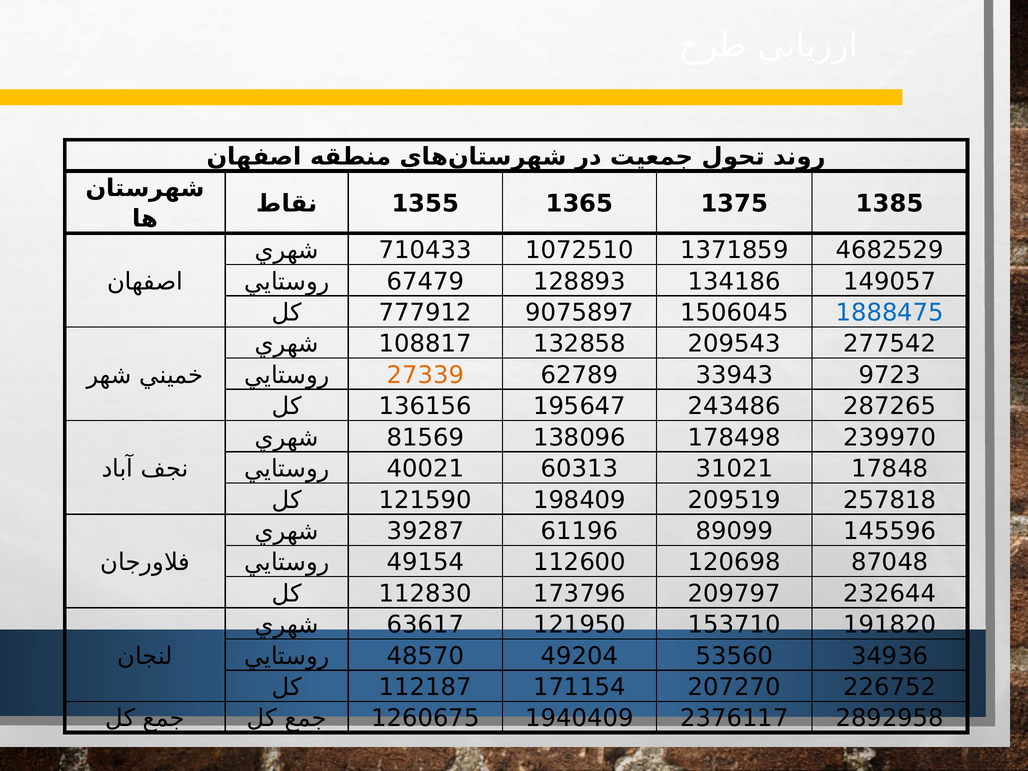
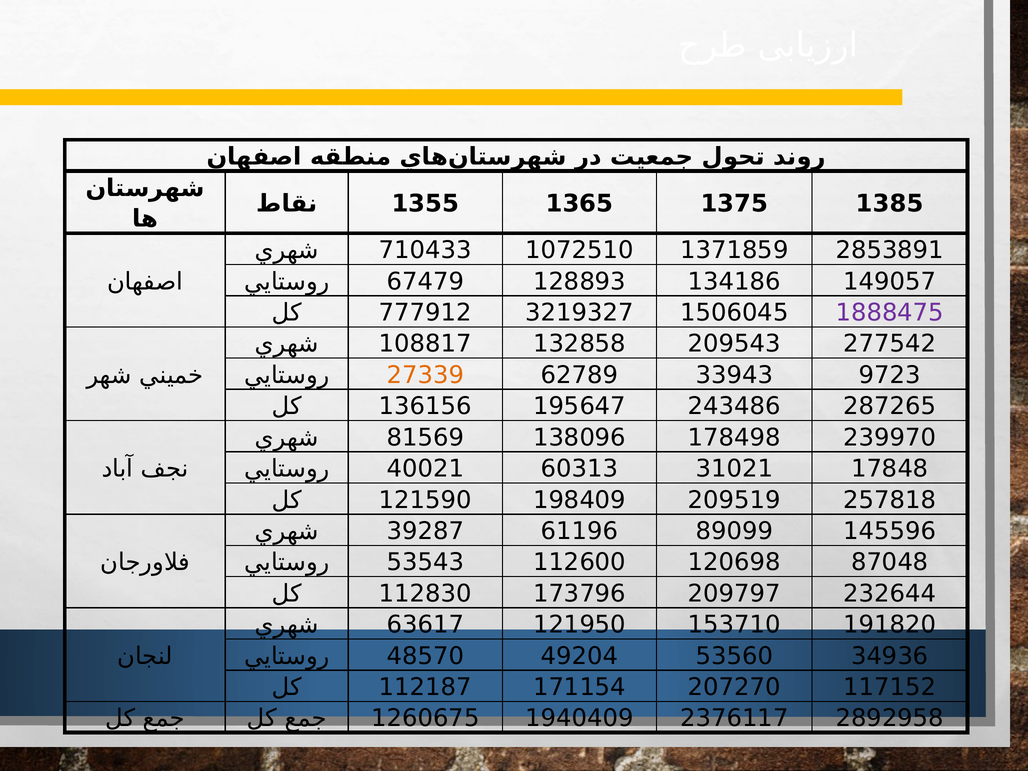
4682529: 4682529 -> 2853891
9075897: 9075897 -> 3219327
1888475 colour: blue -> purple
49154: 49154 -> 53543
226752: 226752 -> 117152
